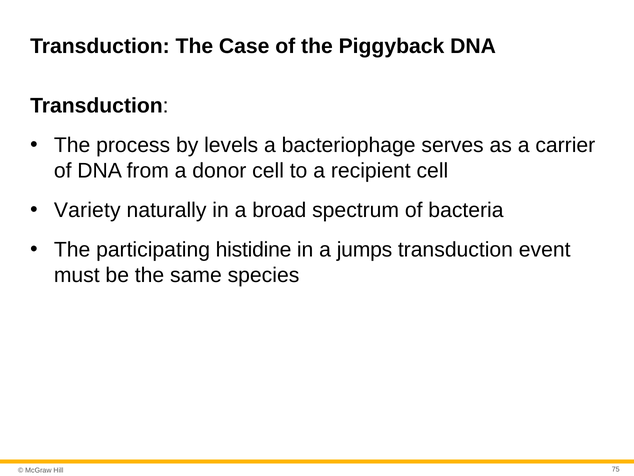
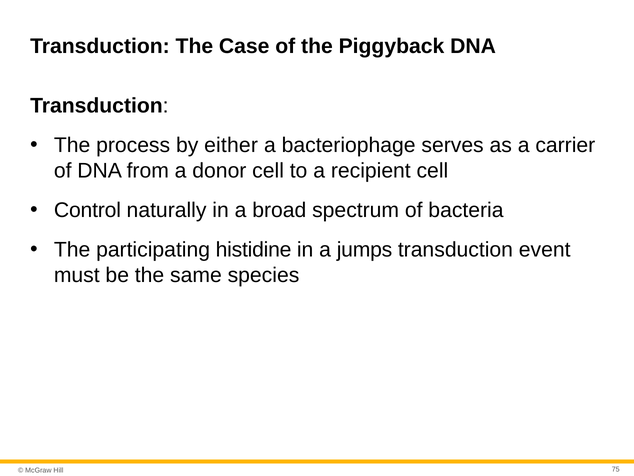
levels: levels -> either
Variety: Variety -> Control
